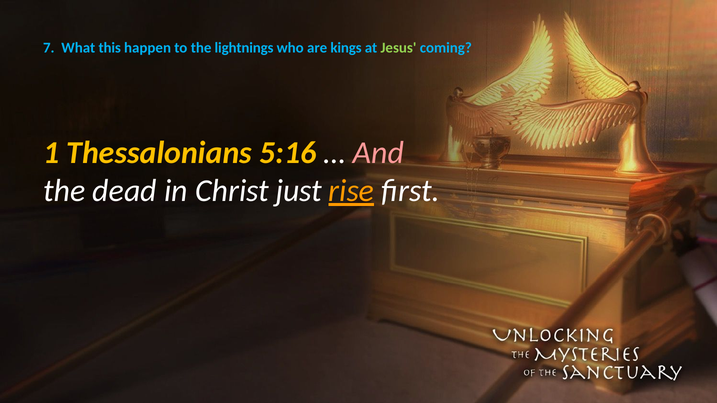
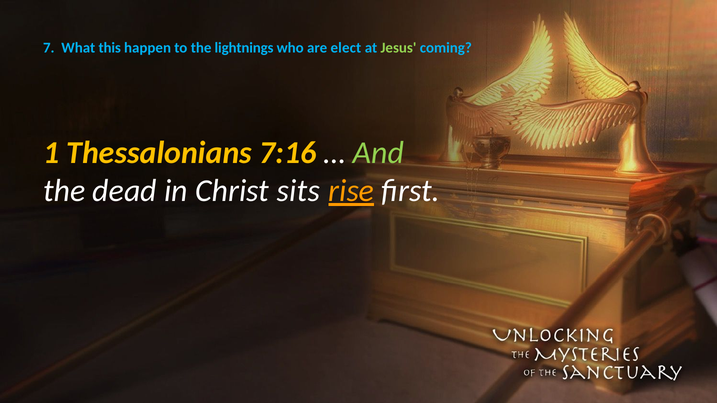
kings: kings -> elect
5:16: 5:16 -> 7:16
And colour: pink -> light green
just: just -> sits
